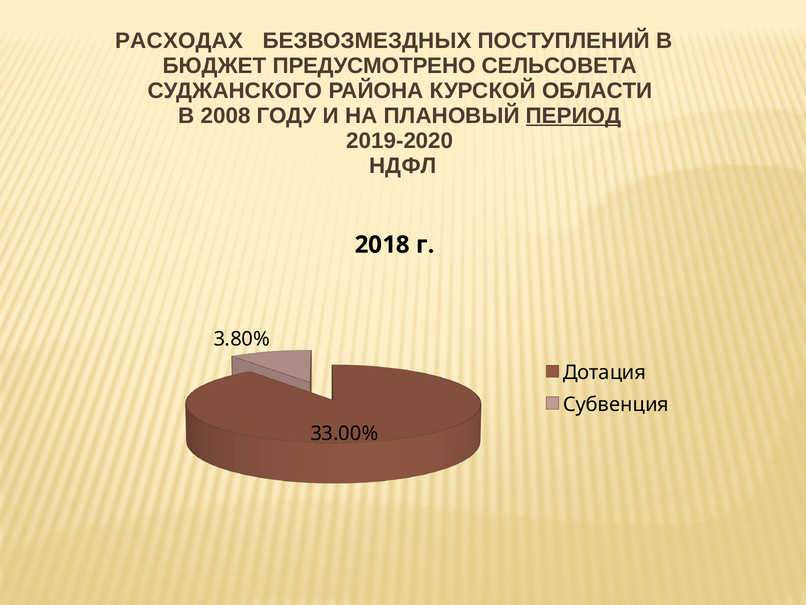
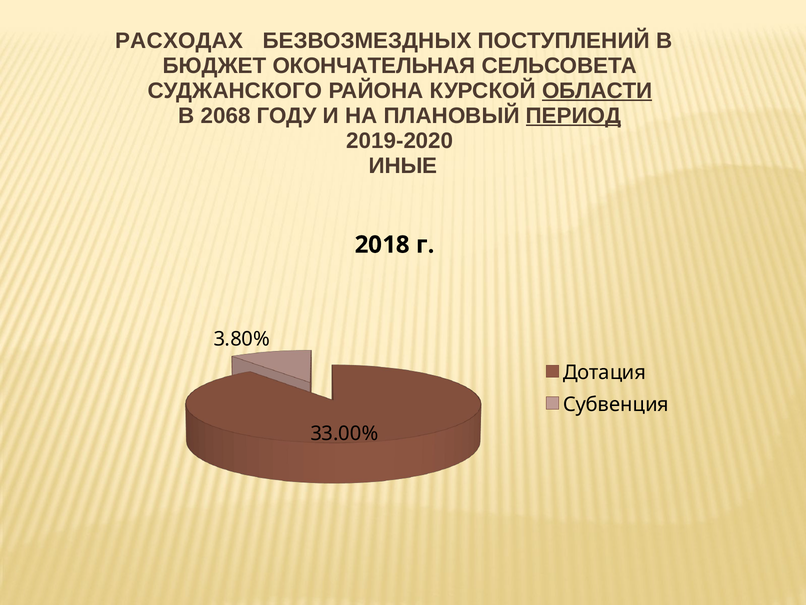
ПРЕДУСМОТРЕНО: ПРЕДУСМОТРЕНО -> ОКОНЧАТЕЛЬНАЯ
ОБЛАСТИ underline: none -> present
2008: 2008 -> 2068
НДФЛ: НДФЛ -> ИНЫЕ
